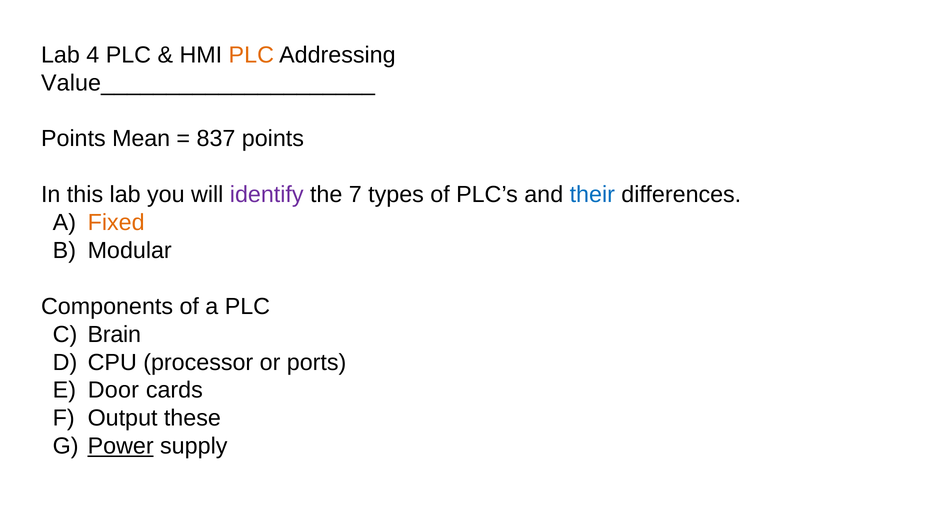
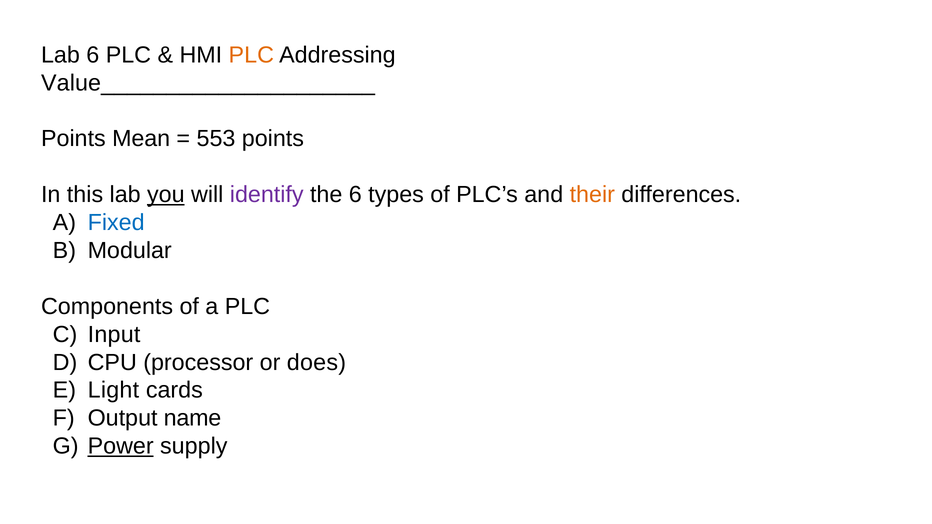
Lab 4: 4 -> 6
837: 837 -> 553
you underline: none -> present
the 7: 7 -> 6
their colour: blue -> orange
Fixed colour: orange -> blue
Brain: Brain -> Input
ports: ports -> does
Door: Door -> Light
these: these -> name
